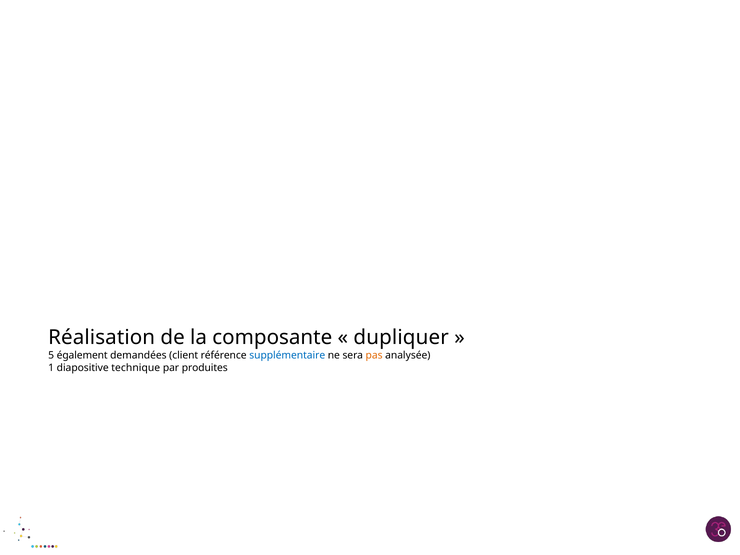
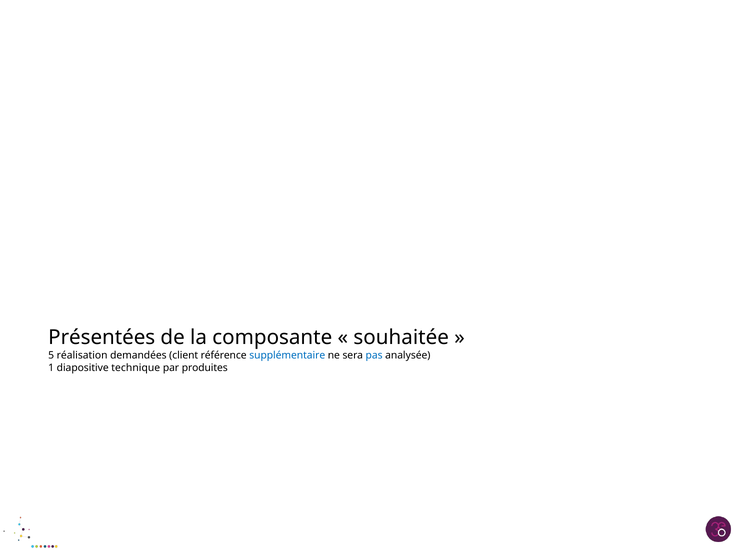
Réalisation: Réalisation -> Présentées
dupliquer: dupliquer -> souhaitée
également: également -> réalisation
pas colour: orange -> blue
